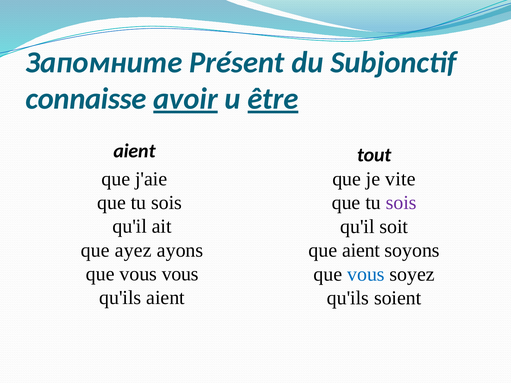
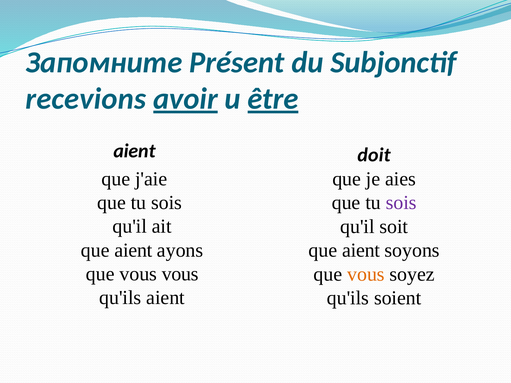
connaisse: connaisse -> recevions
tout: tout -> doit
vite: vite -> aies
ayez at (133, 250): ayez -> aient
vous at (366, 274) colour: blue -> orange
